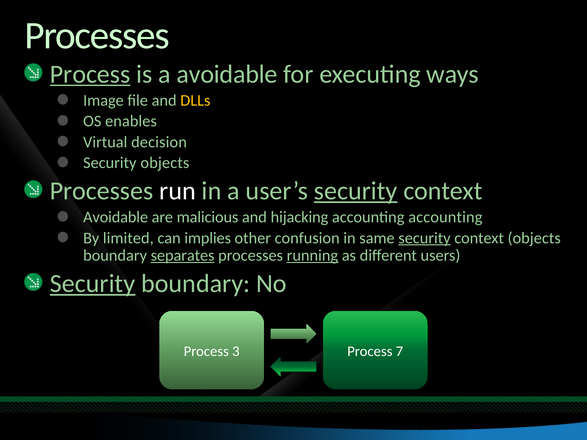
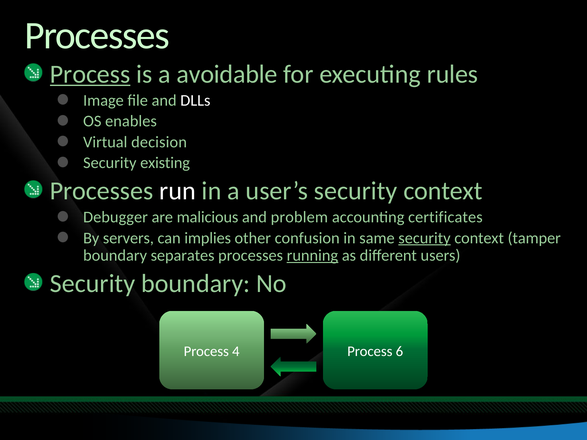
ways: ways -> rules
DLLs colour: yellow -> white
Security objects: objects -> existing
security at (356, 191) underline: present -> none
Avoidable at (116, 217): Avoidable -> Debugger
hijacking: hijacking -> problem
accounting accounting: accounting -> certificates
limited: limited -> servers
context objects: objects -> tamper
separates underline: present -> none
Security at (93, 284) underline: present -> none
3: 3 -> 4
7: 7 -> 6
